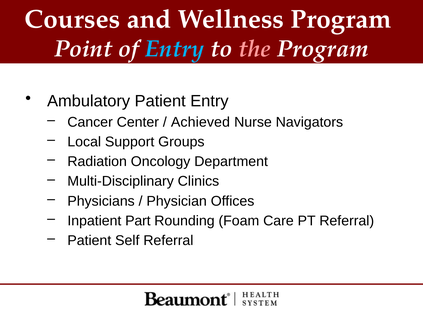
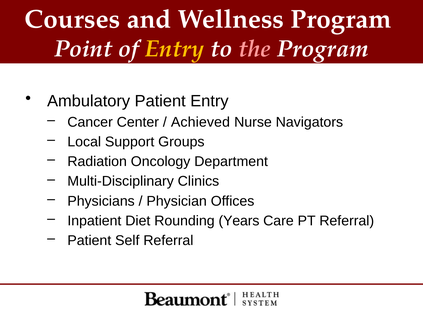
Entry at (175, 49) colour: light blue -> yellow
Part: Part -> Diet
Foam: Foam -> Years
